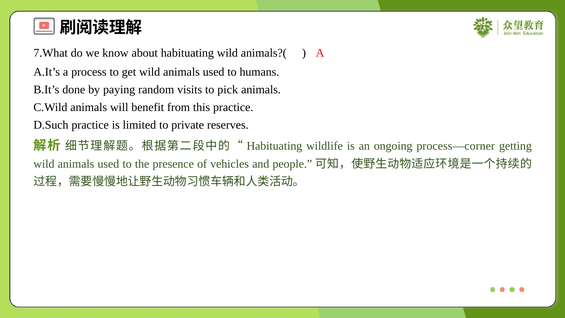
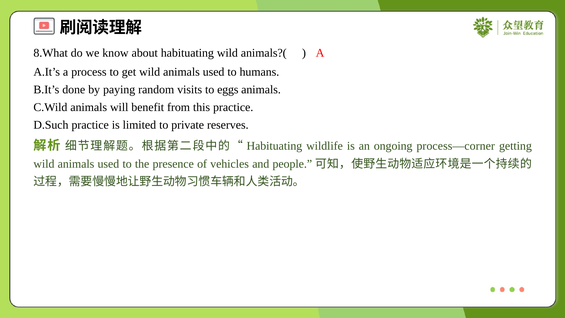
7.What: 7.What -> 8.What
pick: pick -> eggs
